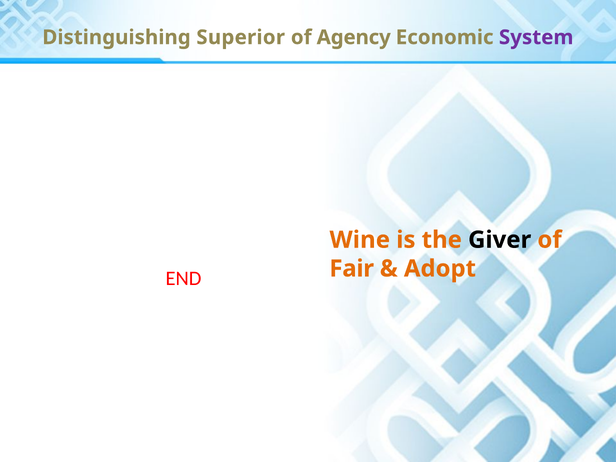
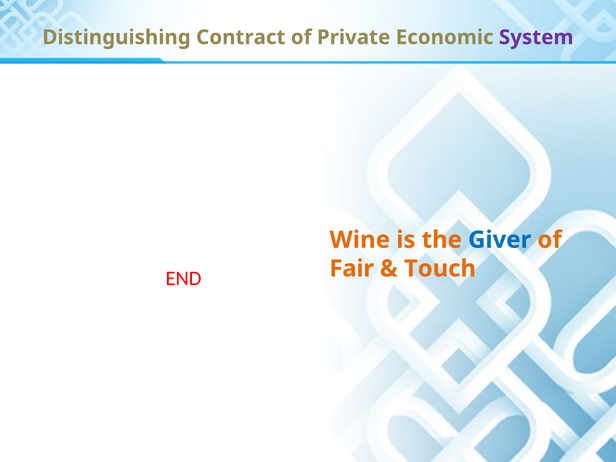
Superior: Superior -> Contract
Agency: Agency -> Private
Giver colour: black -> blue
Adopt: Adopt -> Touch
